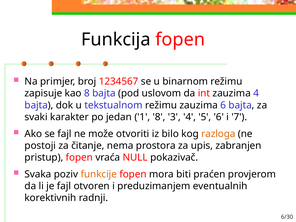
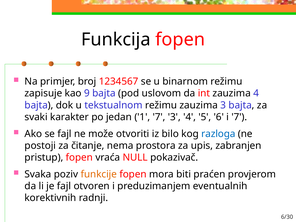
kao 8: 8 -> 9
zauzima 6: 6 -> 3
1 8: 8 -> 7
razloga colour: orange -> blue
